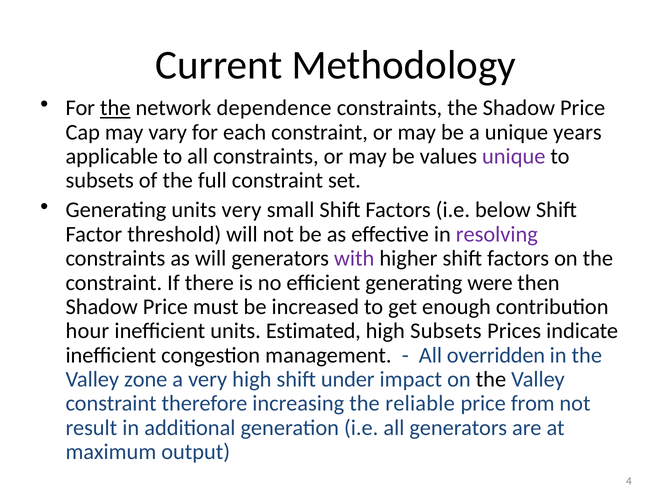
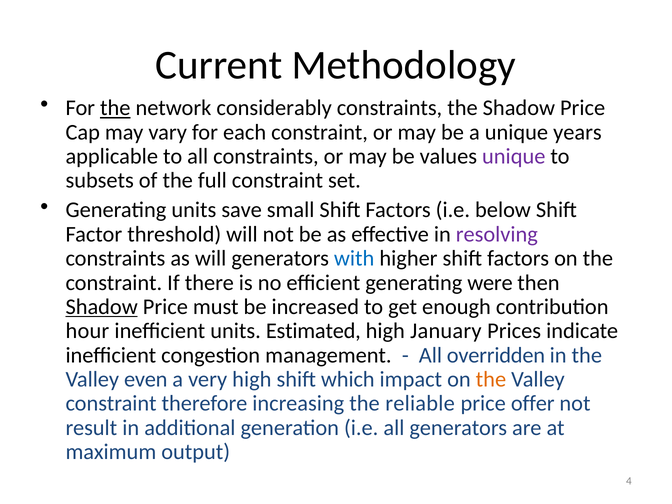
dependence: dependence -> considerably
units very: very -> save
with colour: purple -> blue
Shadow at (102, 307) underline: none -> present
high Subsets: Subsets -> January
zone: zone -> even
under: under -> which
the at (491, 379) colour: black -> orange
from: from -> offer
